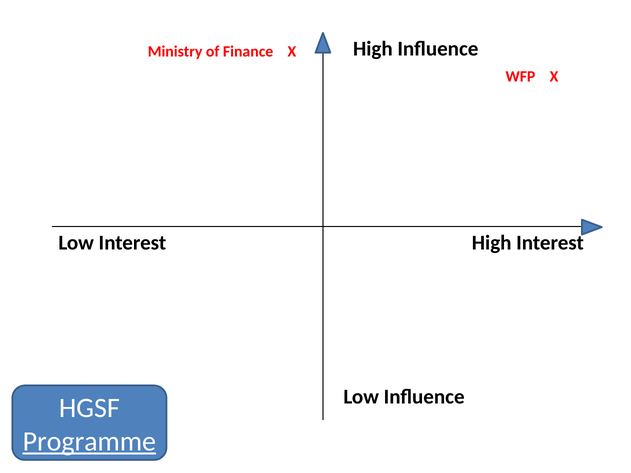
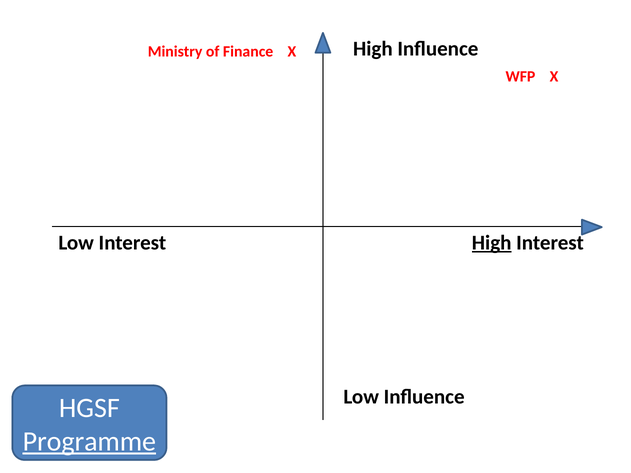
High at (492, 243) underline: none -> present
